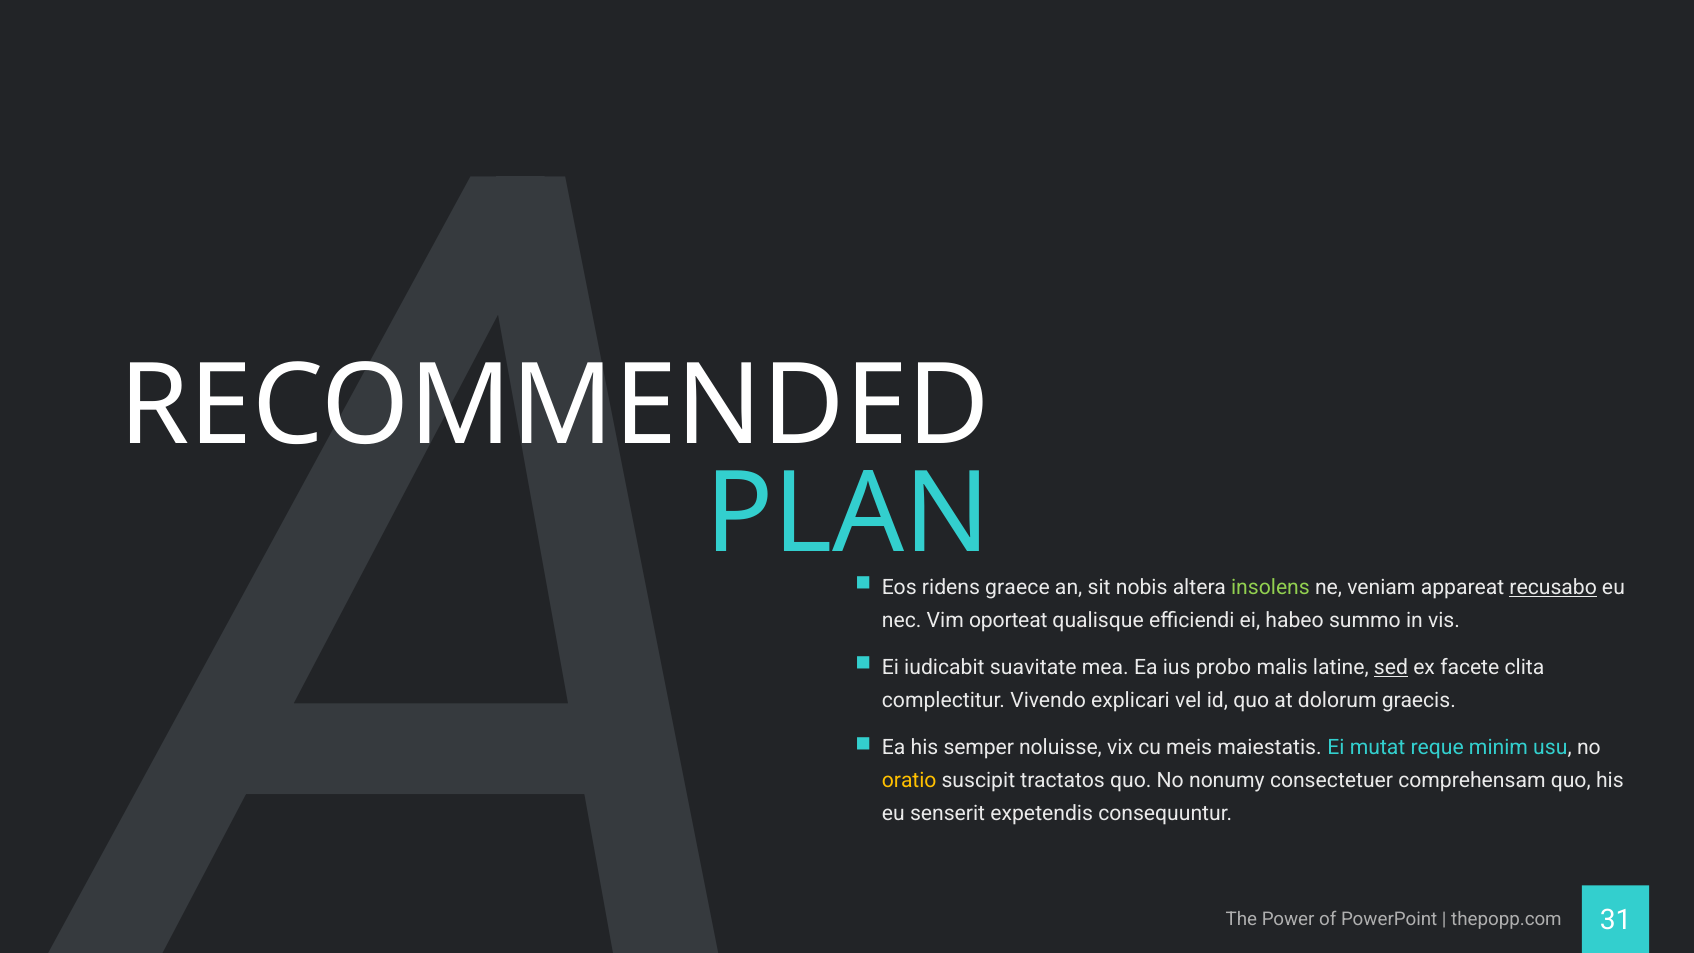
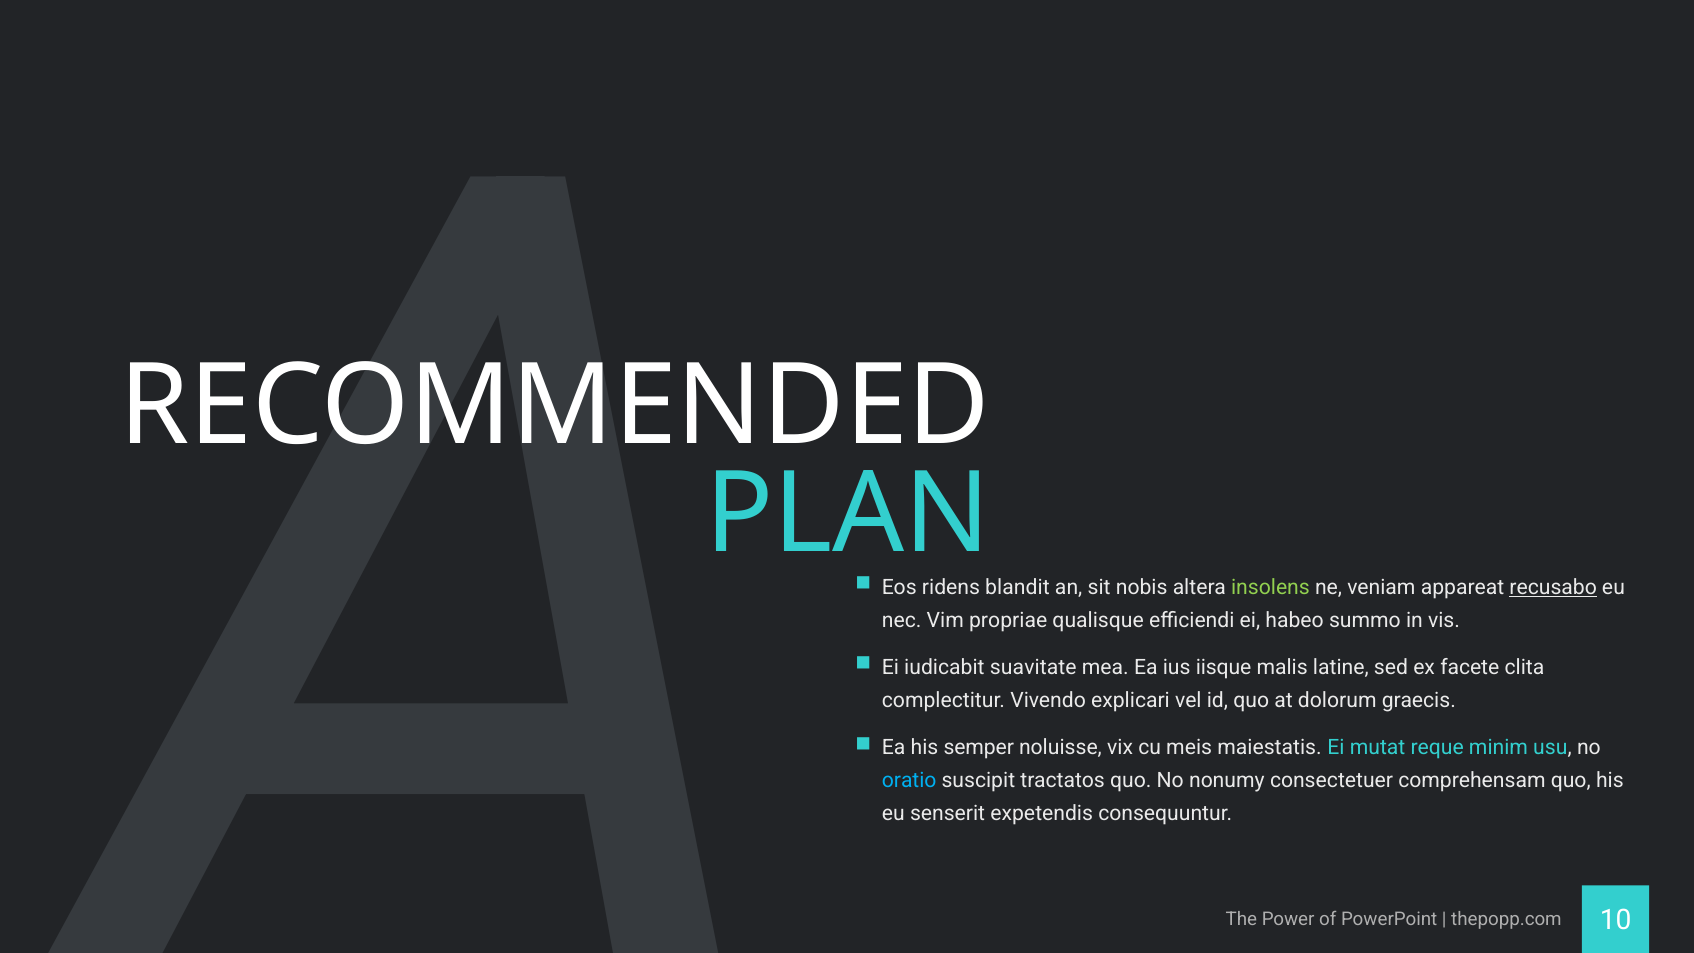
graece: graece -> blandit
oporteat: oporteat -> propriae
probo: probo -> iisque
sed underline: present -> none
oratio colour: yellow -> light blue
31: 31 -> 10
